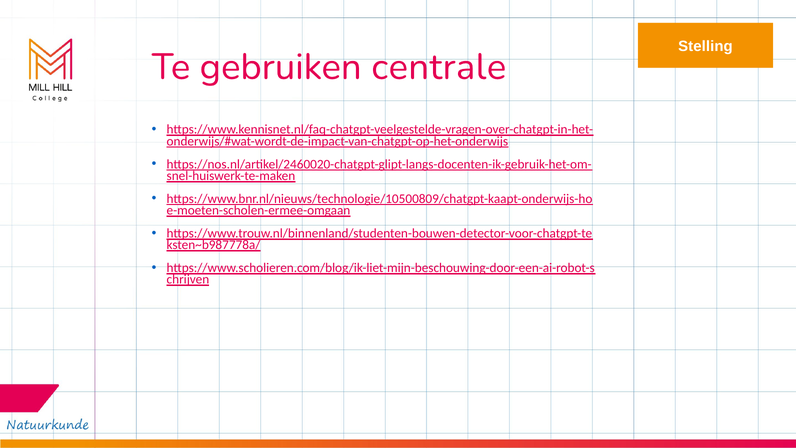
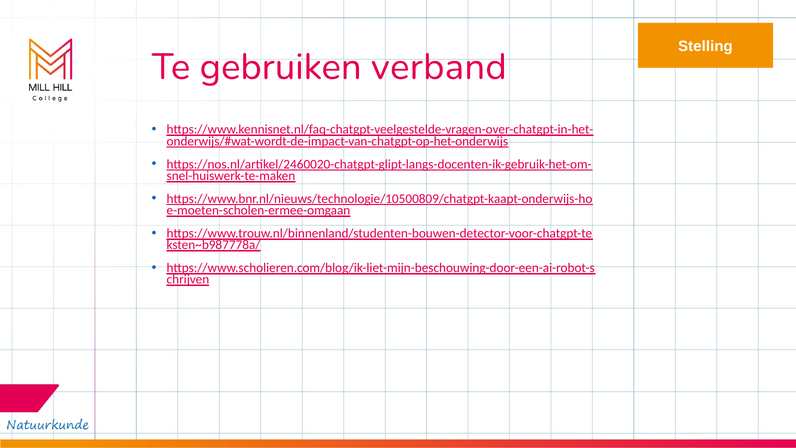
centrale: centrale -> verband
